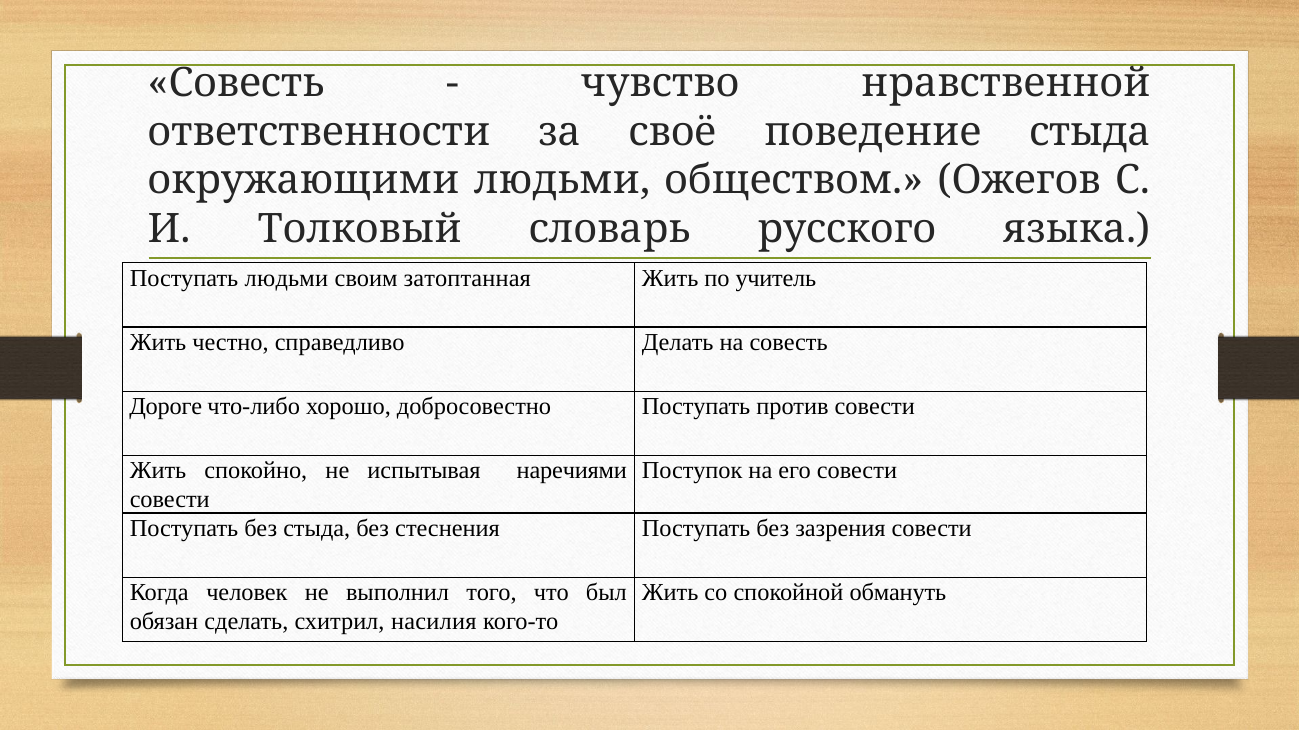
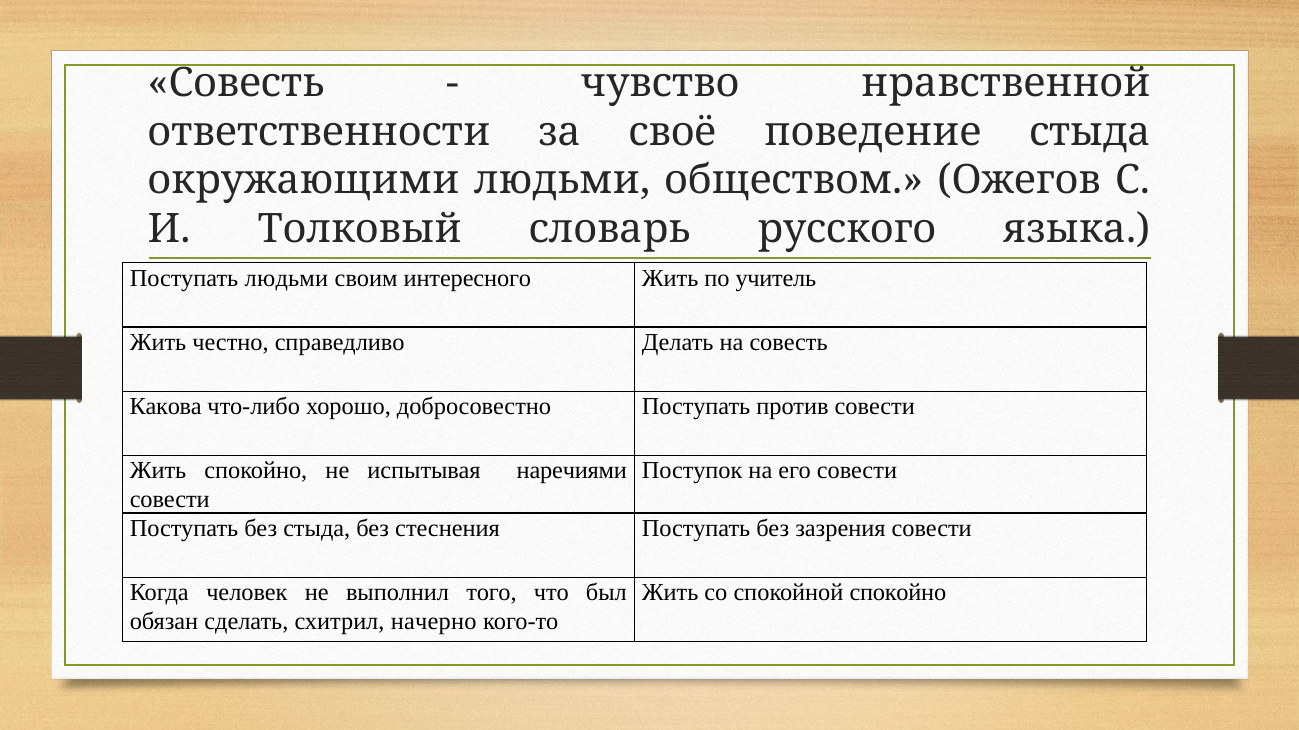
затоптанная: затоптанная -> интересного
Дороге: Дороге -> Какова
спокойной обмануть: обмануть -> спокойно
насилия: насилия -> начерно
